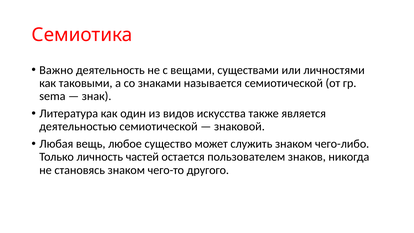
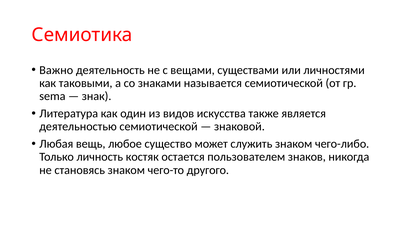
частей: частей -> костяк
